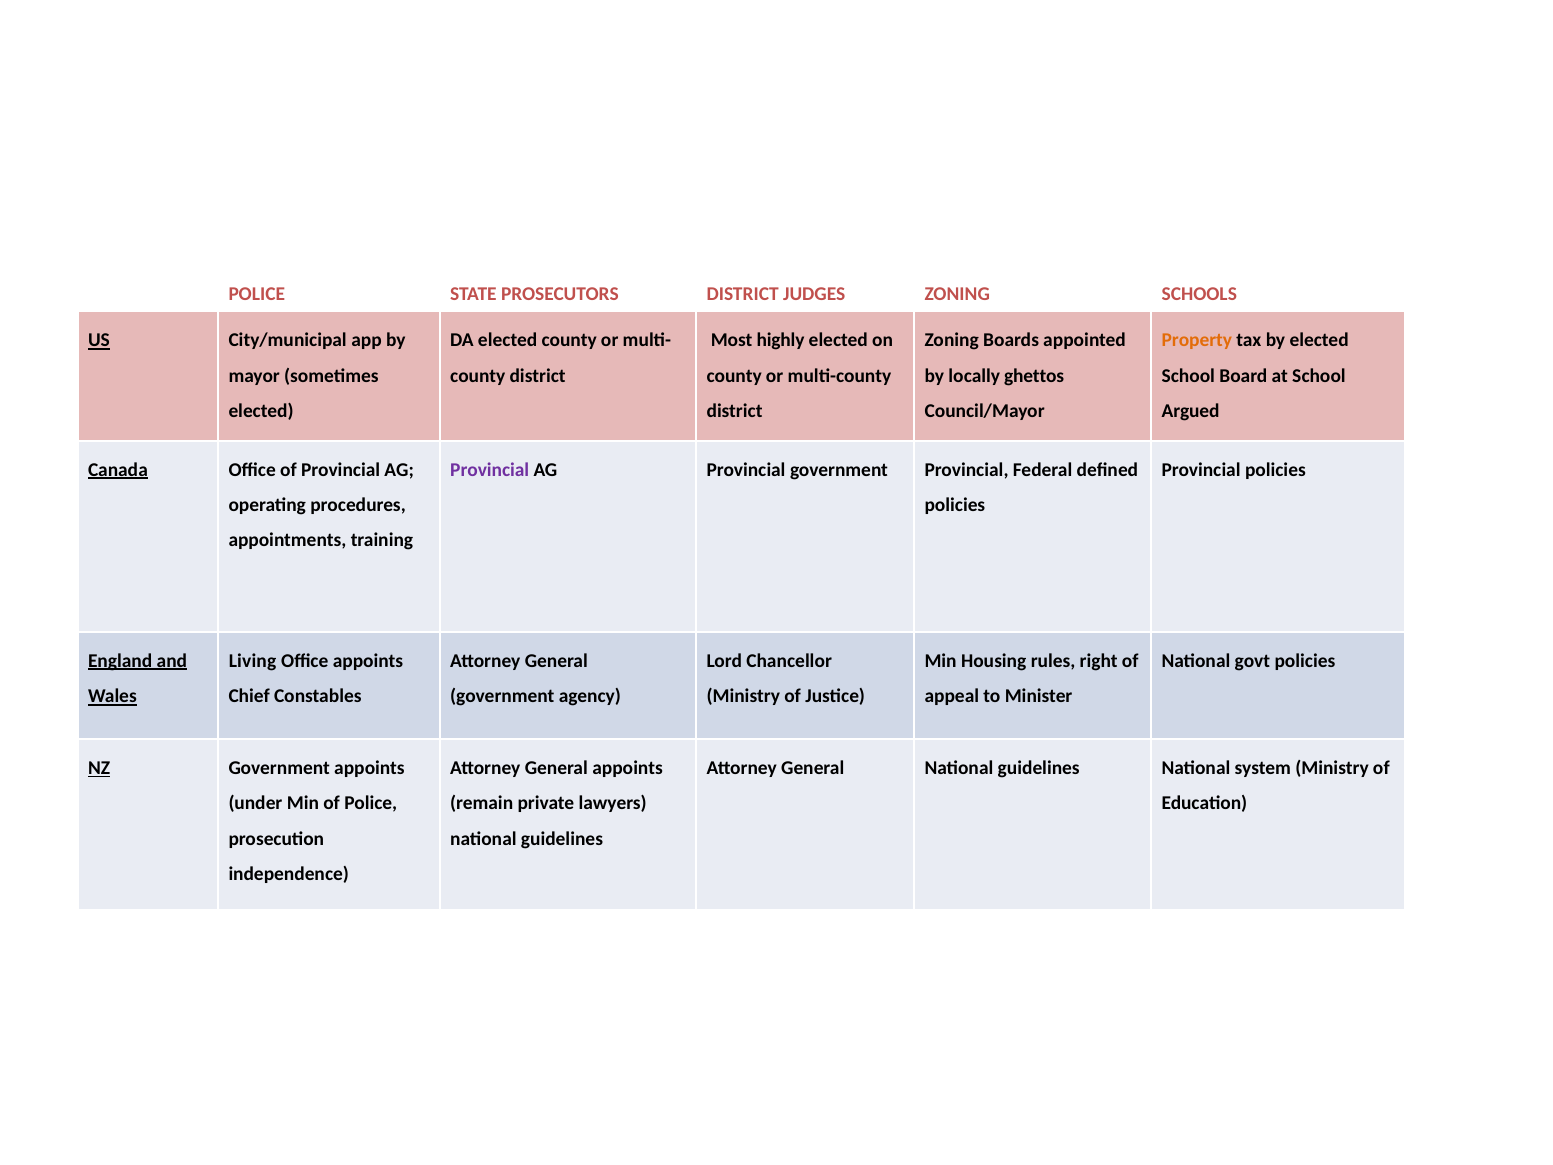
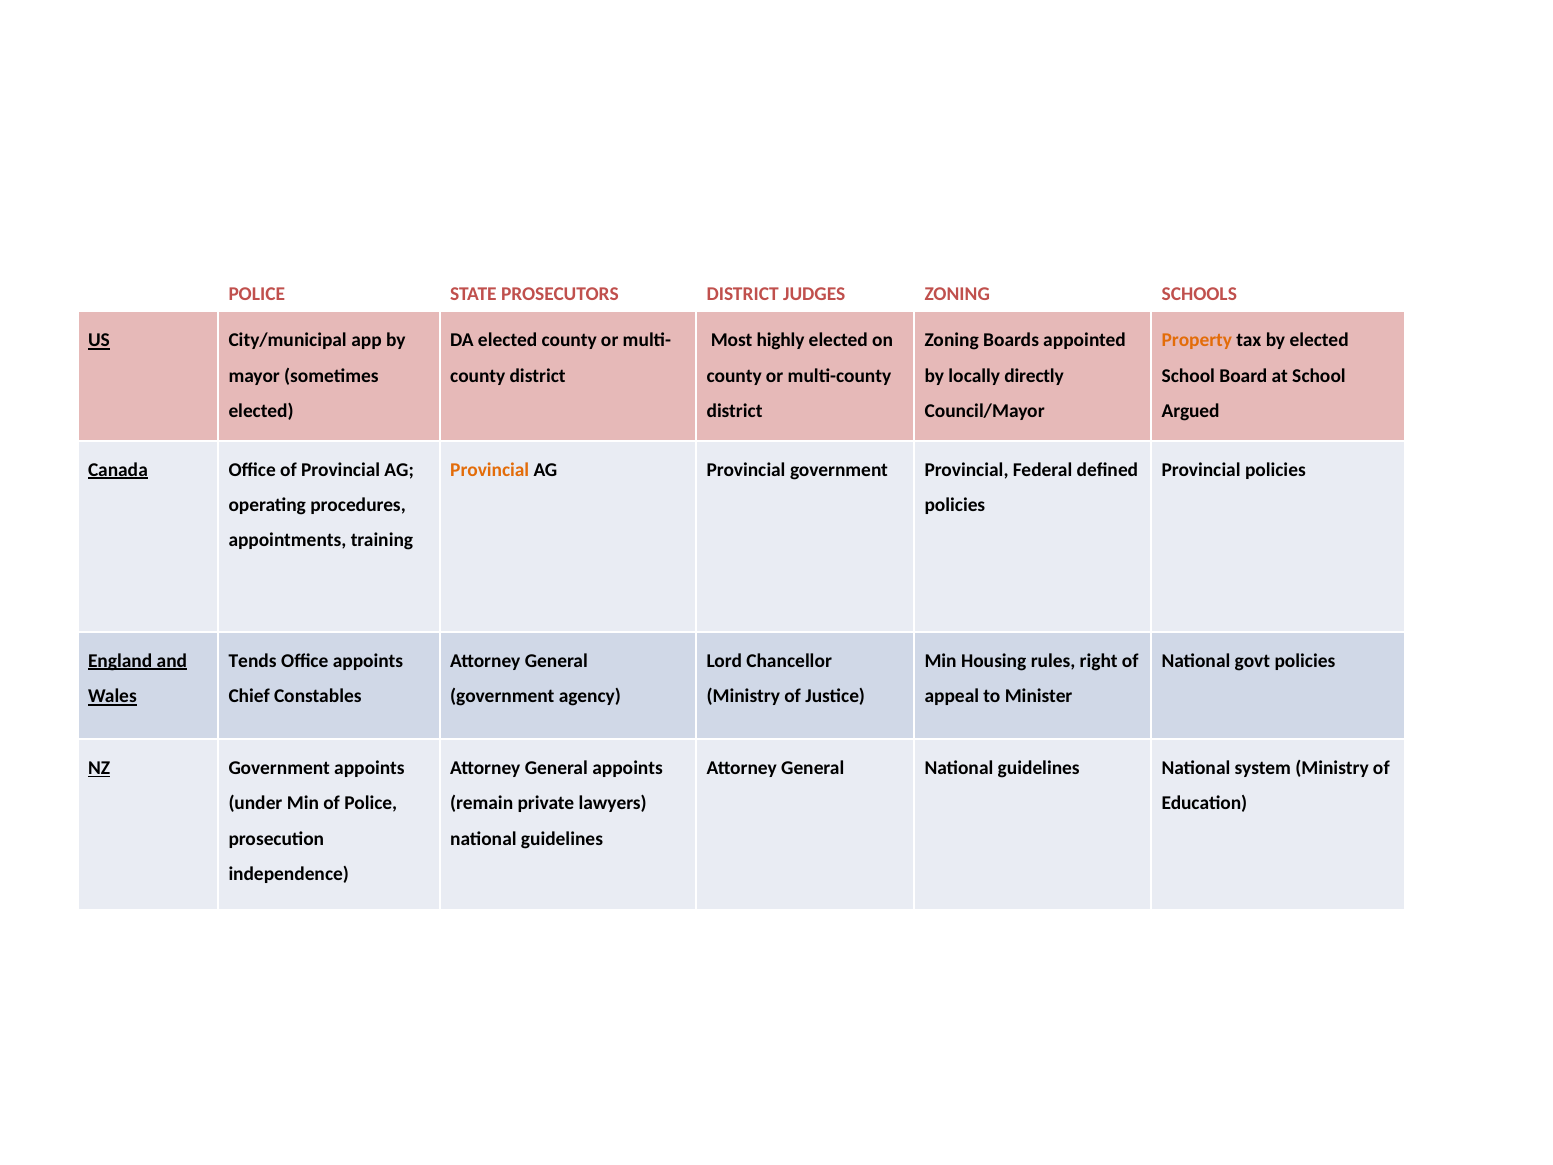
ghettos: ghettos -> directly
Provincial at (490, 470) colour: purple -> orange
Living: Living -> Tends
